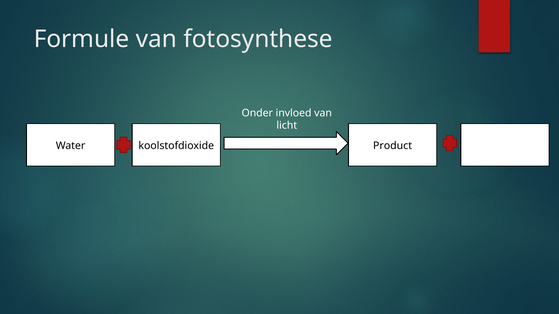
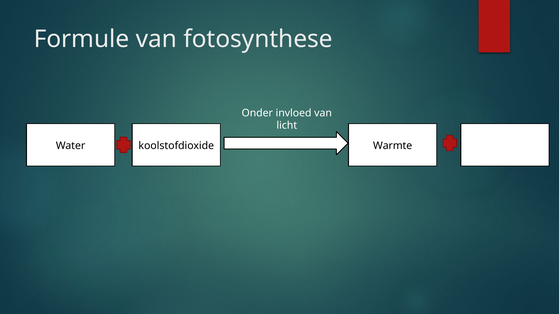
Product: Product -> Warmte
